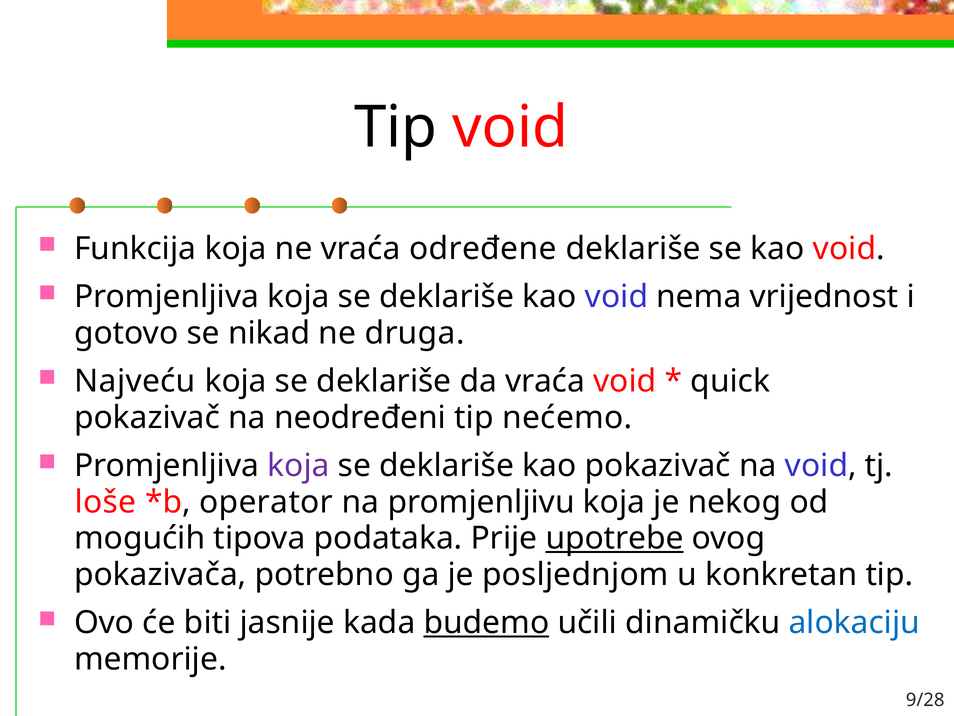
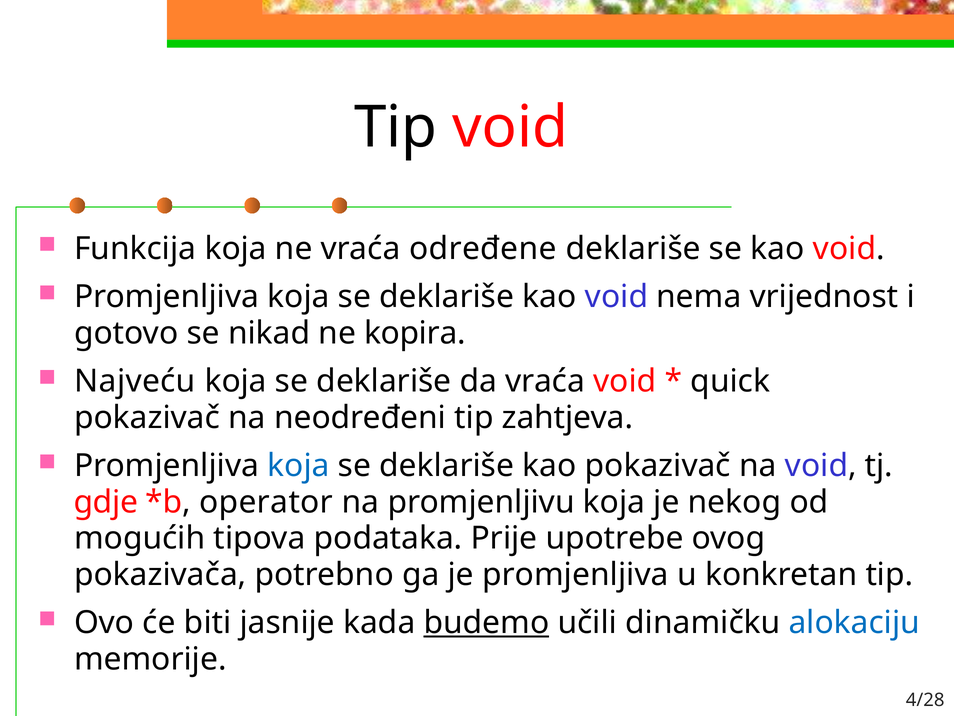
druga: druga -> kopira
nećemo: nećemo -> zahtjeva
koja at (298, 465) colour: purple -> blue
loše: loše -> gdje
upotrebe underline: present -> none
je posljednjom: posljednjom -> promjenljiva
9/28: 9/28 -> 4/28
